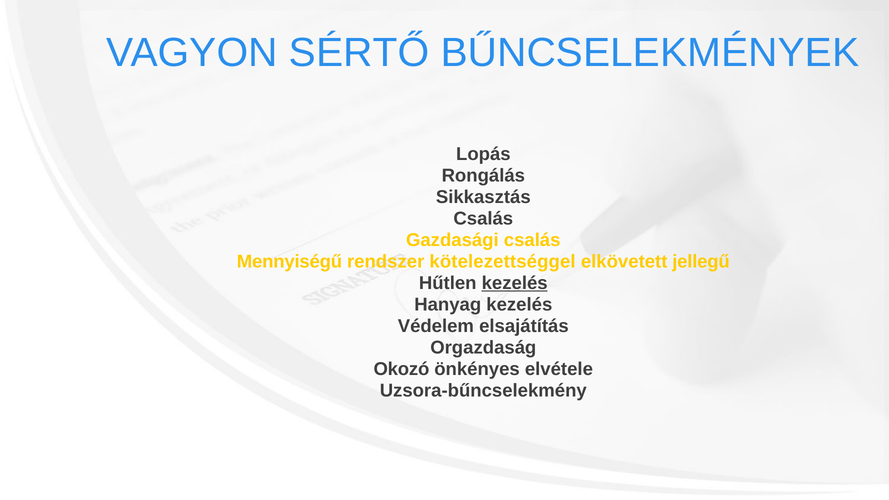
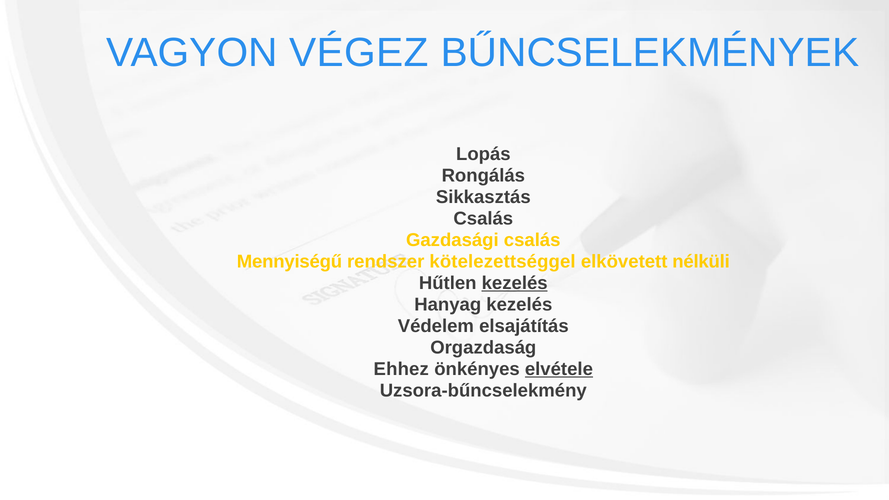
SÉRTŐ: SÉRTŐ -> VÉGEZ
jellegű: jellegű -> nélküli
Okozó: Okozó -> Ehhez
elvétele underline: none -> present
